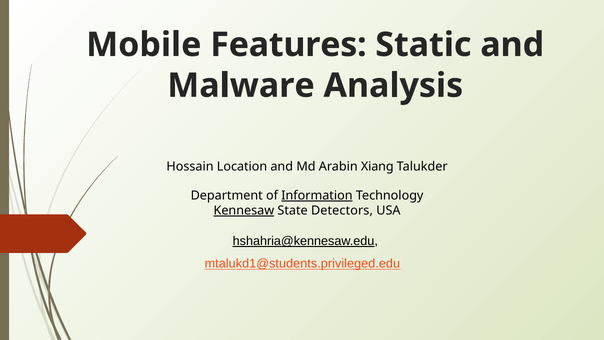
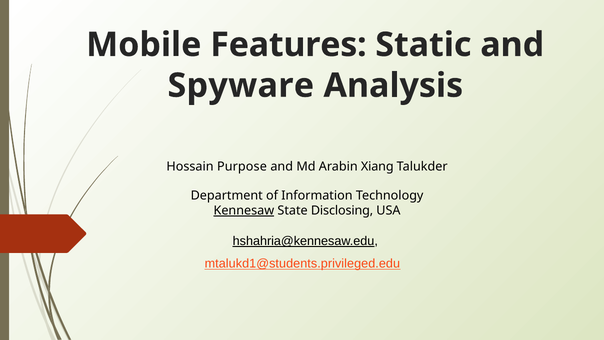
Malware: Malware -> Spyware
Location: Location -> Purpose
Information underline: present -> none
Detectors: Detectors -> Disclosing
